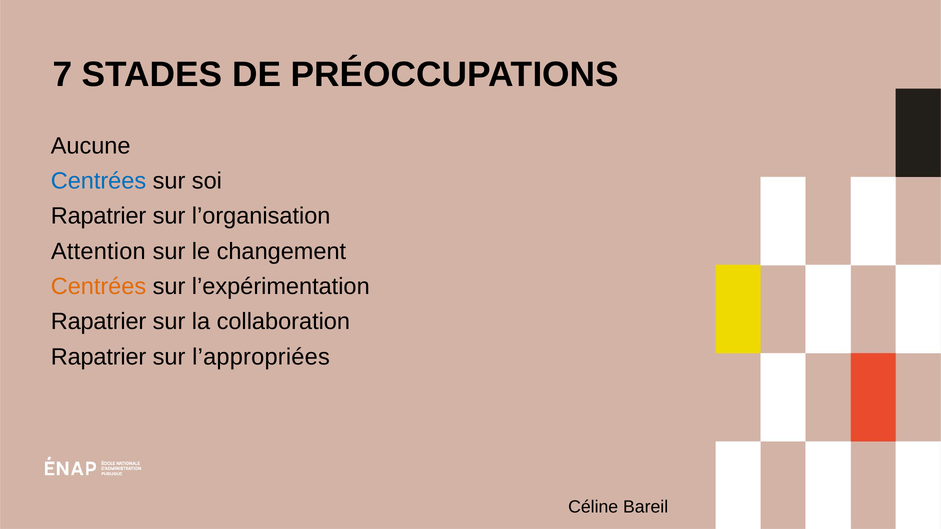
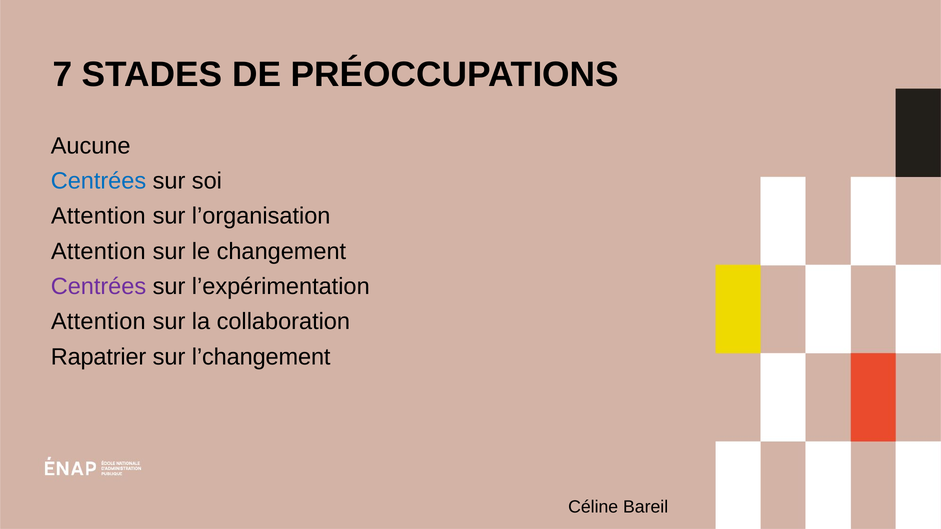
Rapatrier at (99, 216): Rapatrier -> Attention
Centrées at (98, 287) colour: orange -> purple
Rapatrier at (99, 322): Rapatrier -> Attention
l’appropriées: l’appropriées -> l’changement
